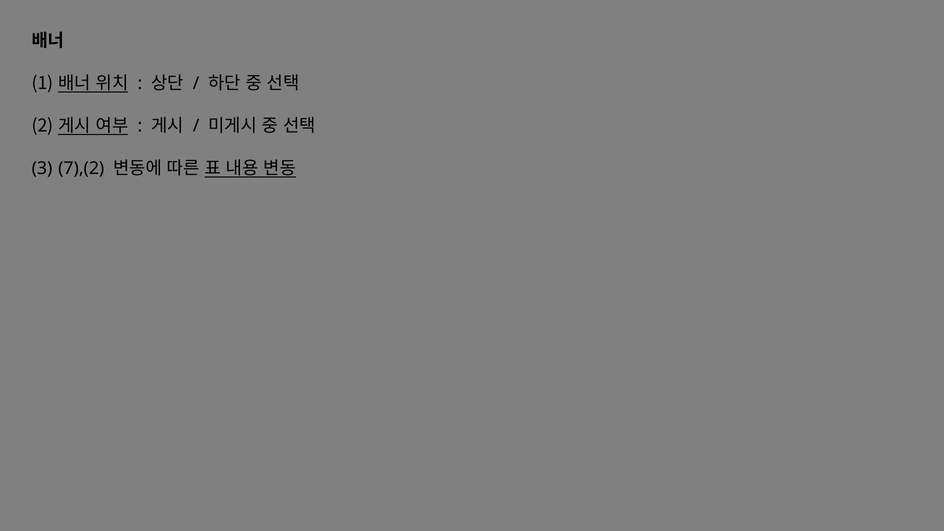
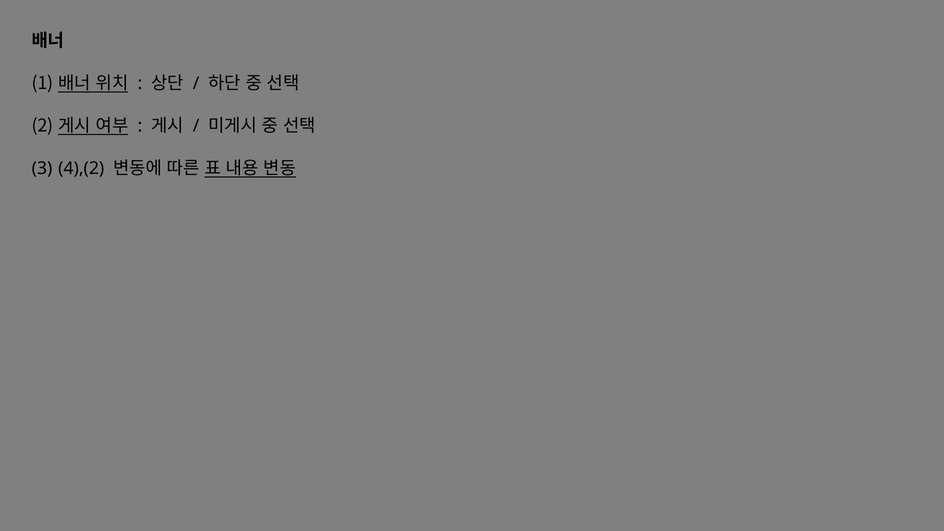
7),(2: 7),(2 -> 4),(2
